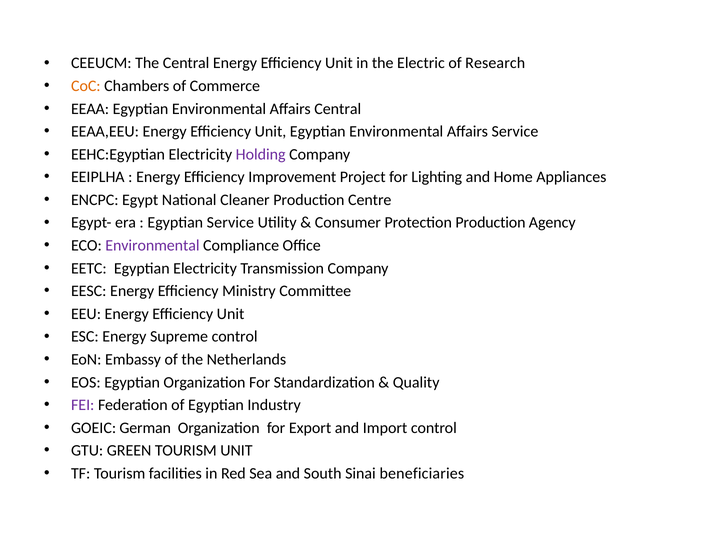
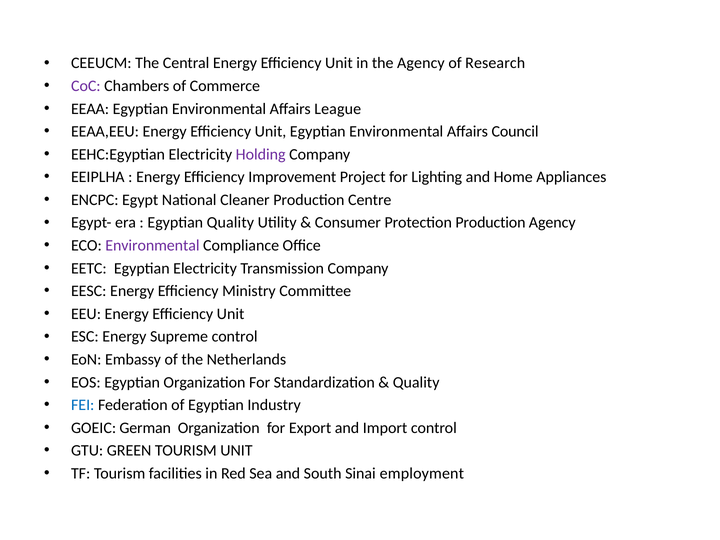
the Electric: Electric -> Agency
CoC colour: orange -> purple
Affairs Central: Central -> League
Affairs Service: Service -> Council
Egyptian Service: Service -> Quality
FEI colour: purple -> blue
beneficiaries: beneficiaries -> employment
